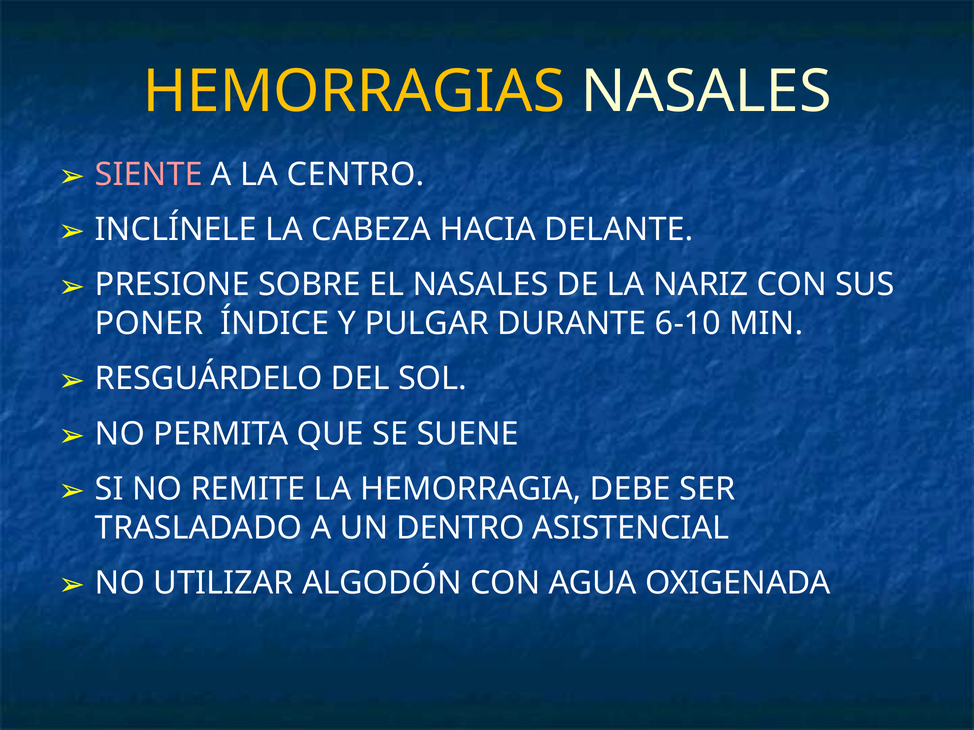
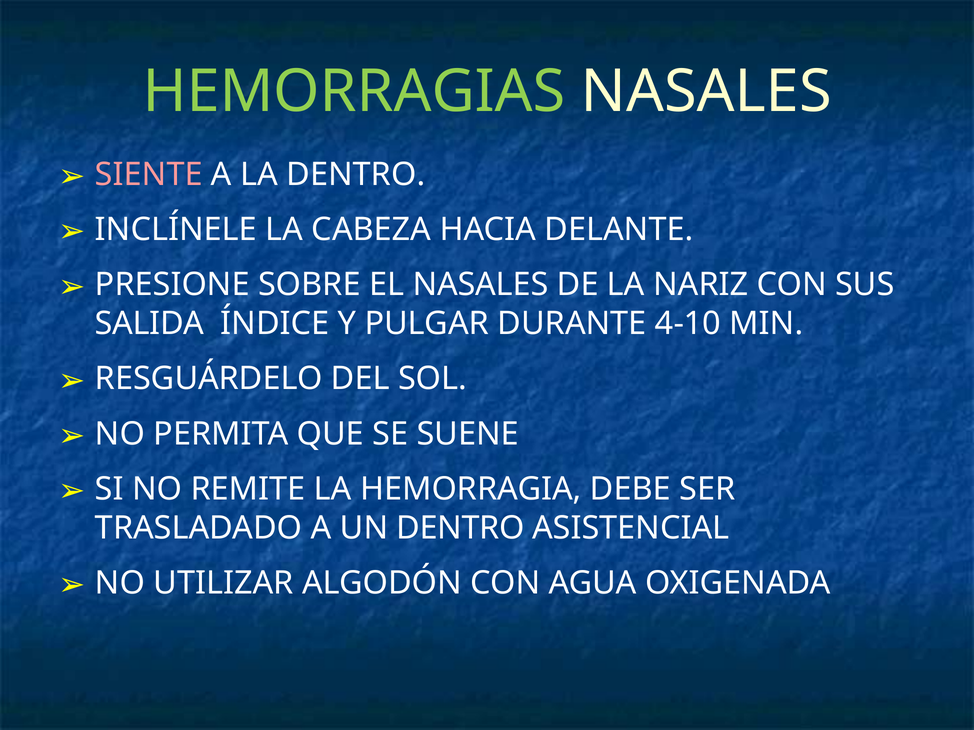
HEMORRAGIAS colour: yellow -> light green
LA CENTRO: CENTRO -> DENTRO
PONER: PONER -> SALIDA
6-10: 6-10 -> 4-10
